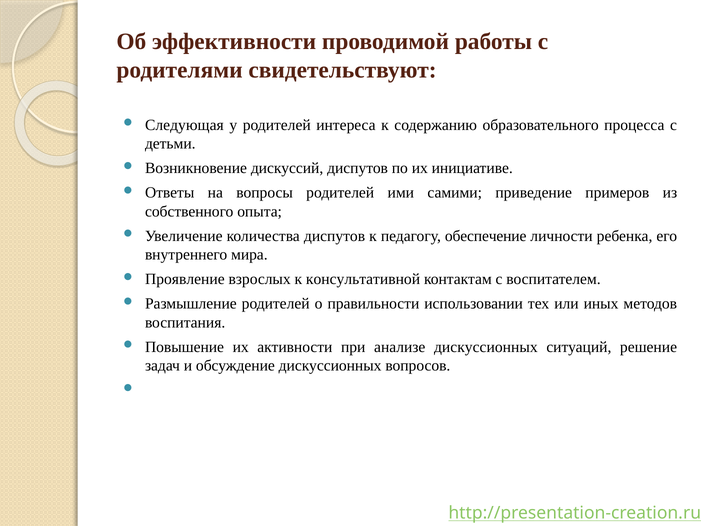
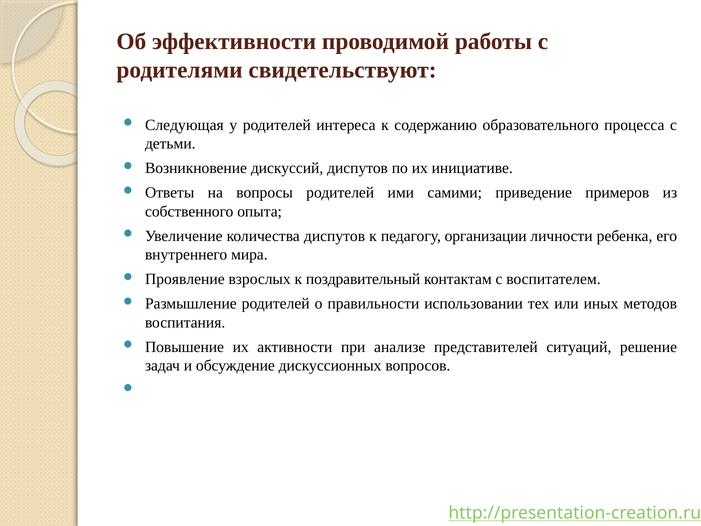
обеспечение: обеспечение -> организации
консультативной: консультативной -> поздравительный
анализе дискуссионных: дискуссионных -> представителей
